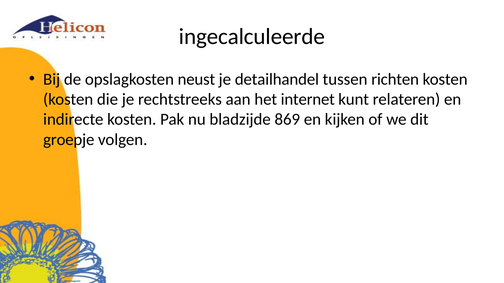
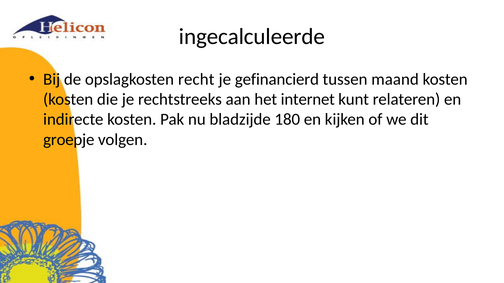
neust: neust -> recht
detailhandel: detailhandel -> gefinancierd
richten: richten -> maand
869: 869 -> 180
